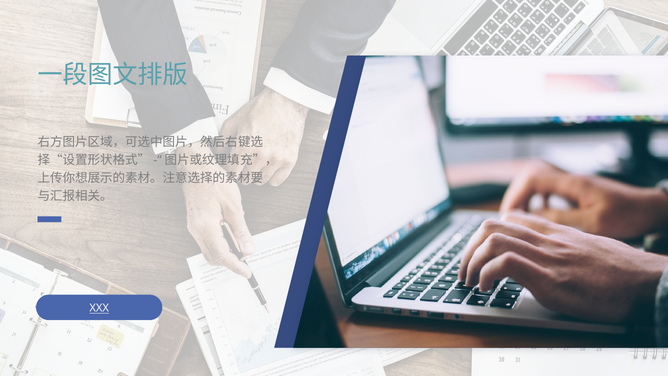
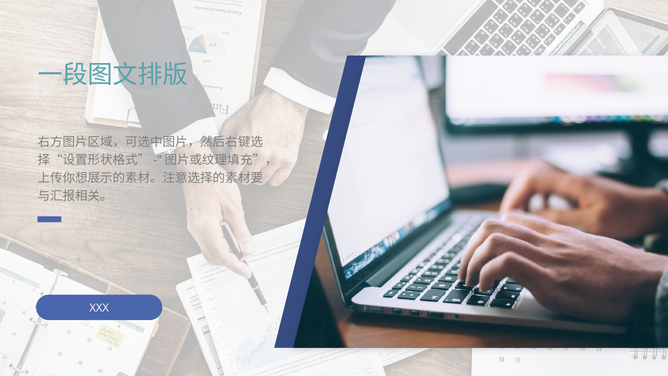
XXX underline: present -> none
